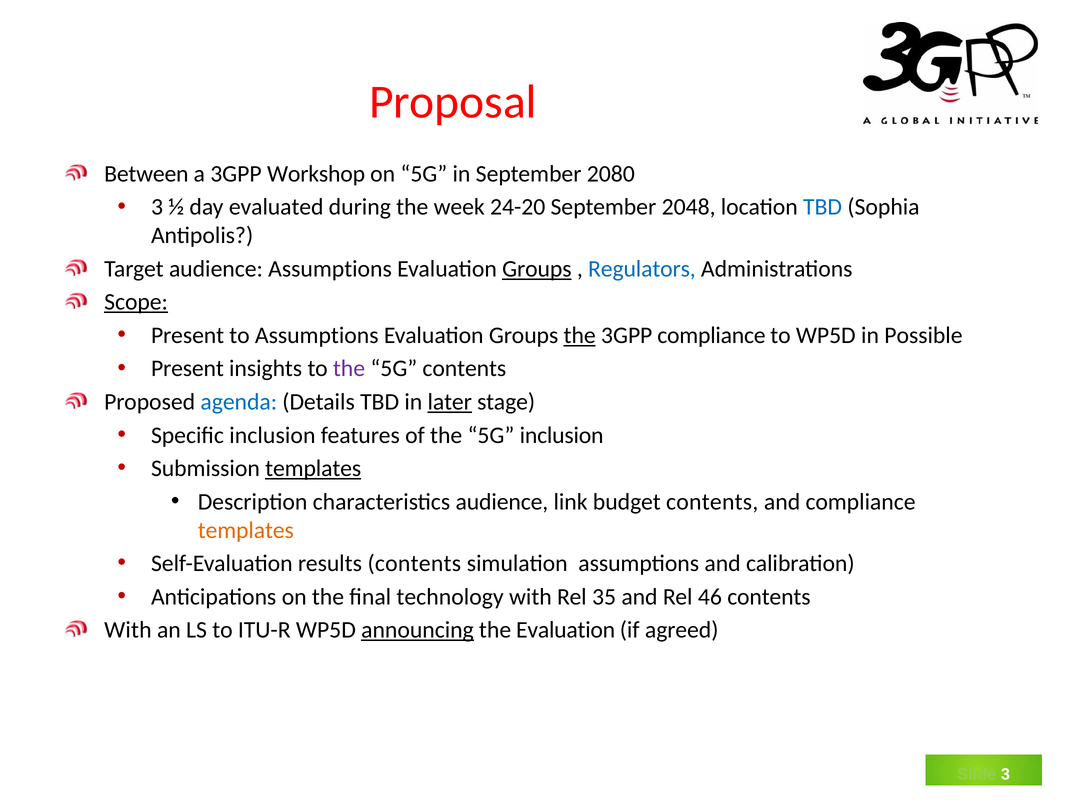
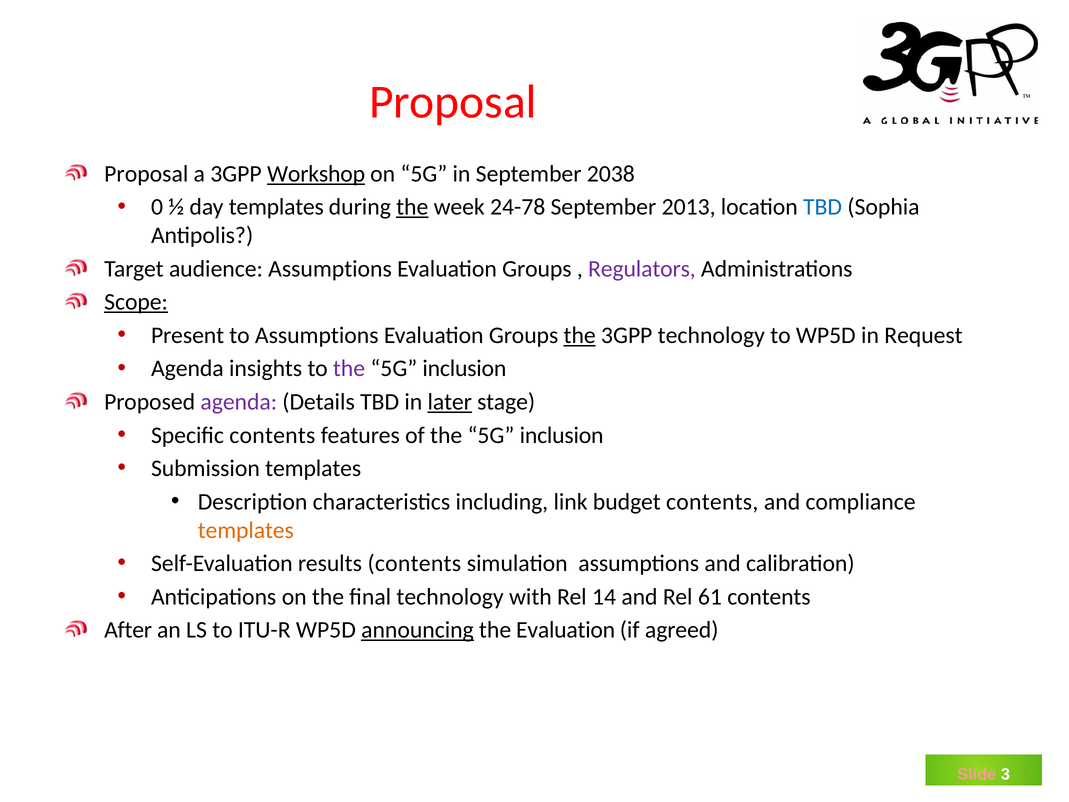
Between at (146, 174): Between -> Proposal
Workshop underline: none -> present
2080: 2080 -> 2038
3 at (157, 207): 3 -> 0
day evaluated: evaluated -> templates
the at (412, 207) underline: none -> present
24-20: 24-20 -> 24-78
2048: 2048 -> 2013
Groups at (537, 269) underline: present -> none
Regulators colour: blue -> purple
3GPP compliance: compliance -> technology
Possible: Possible -> Request
Present at (187, 369): Present -> Agenda
contents at (464, 369): contents -> inclusion
agenda at (239, 402) colour: blue -> purple
Specific inclusion: inclusion -> contents
templates at (313, 468) underline: present -> none
characteristics audience: audience -> including
35: 35 -> 14
46: 46 -> 61
With at (128, 630): With -> After
Slide colour: light green -> pink
